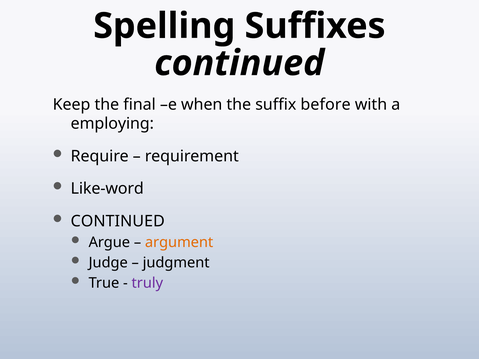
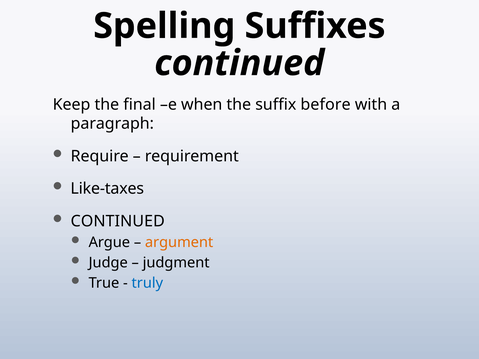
employing: employing -> paragraph
Like-word: Like-word -> Like-taxes
truly colour: purple -> blue
